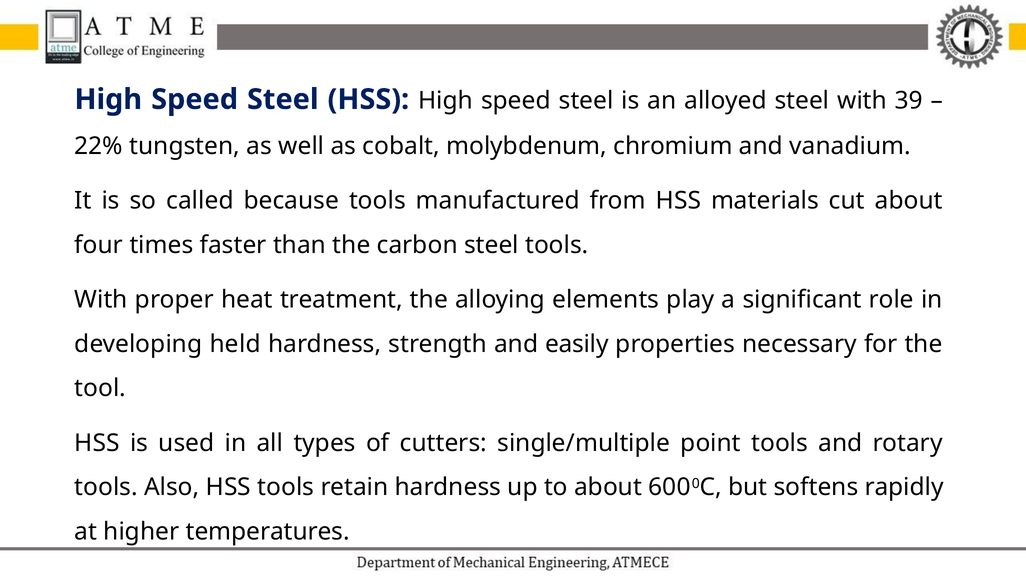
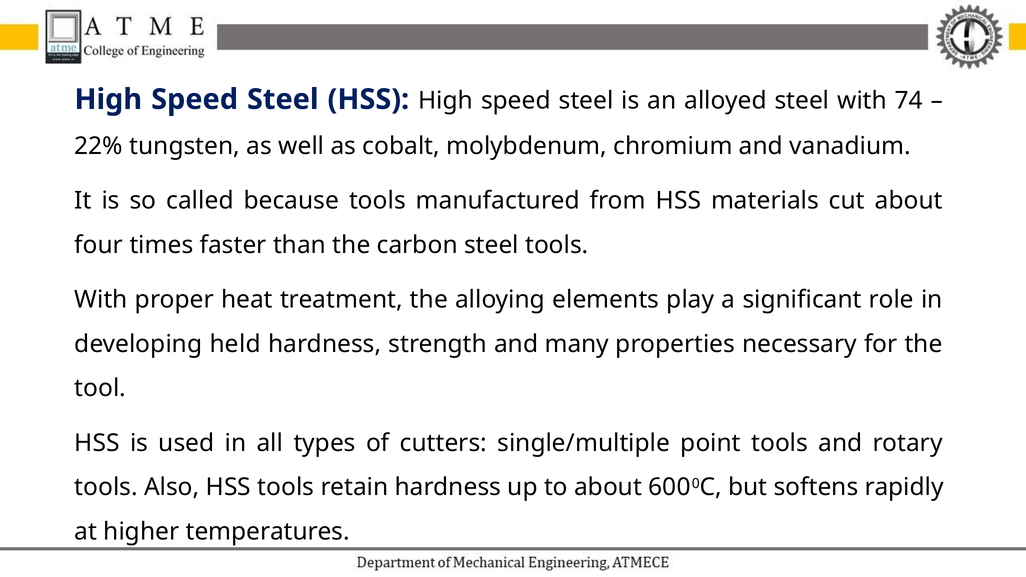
39: 39 -> 74
easily: easily -> many
